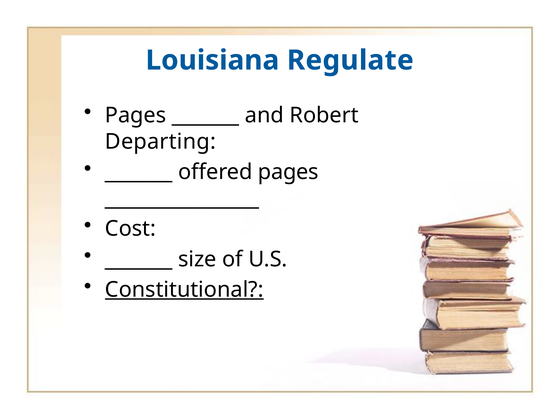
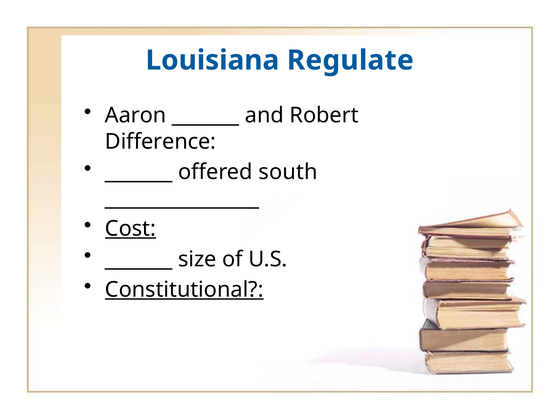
Pages at (136, 115): Pages -> Aaron
Departing: Departing -> Difference
offered pages: pages -> south
Cost underline: none -> present
